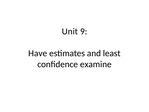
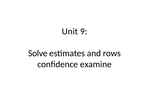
Have: Have -> Solve
least: least -> rows
